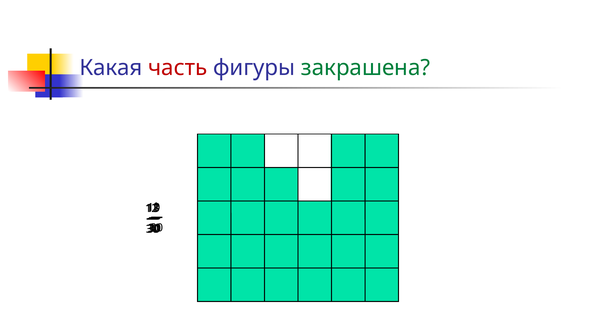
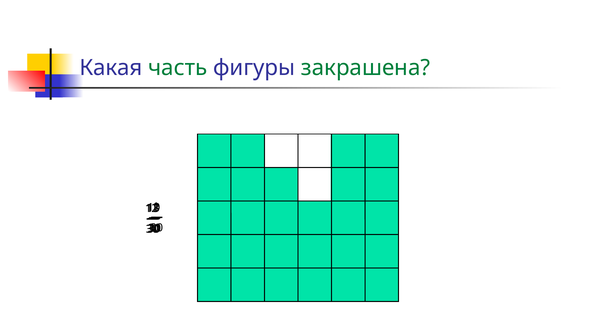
часть colour: red -> green
